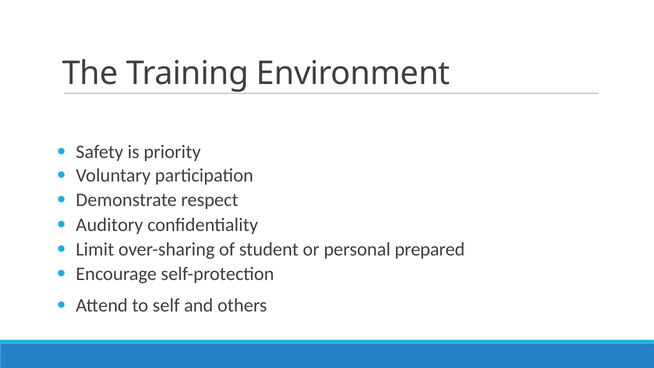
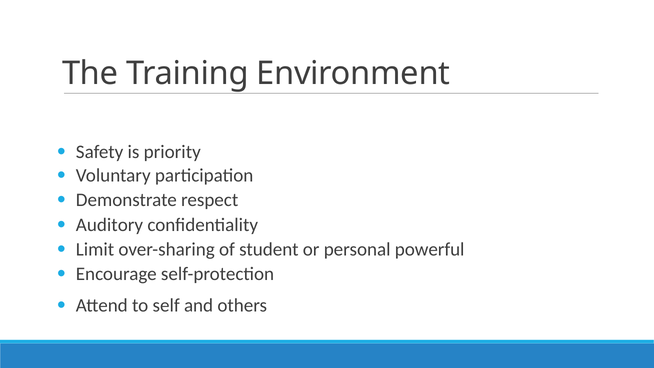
prepared: prepared -> powerful
